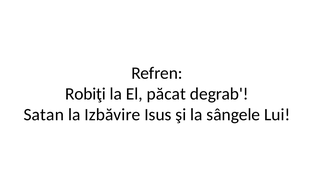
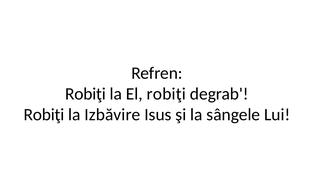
El păcat: păcat -> robiţi
Satan at (44, 115): Satan -> Robiţi
